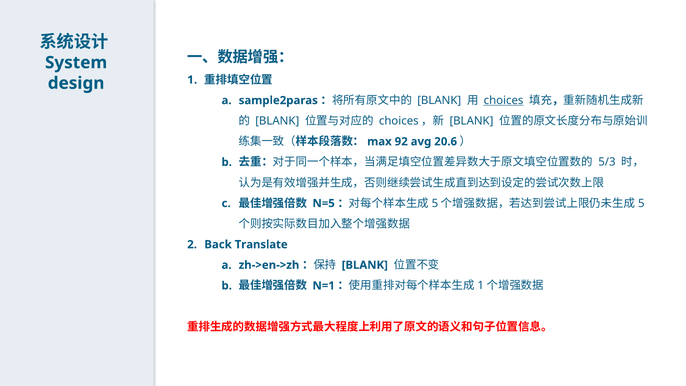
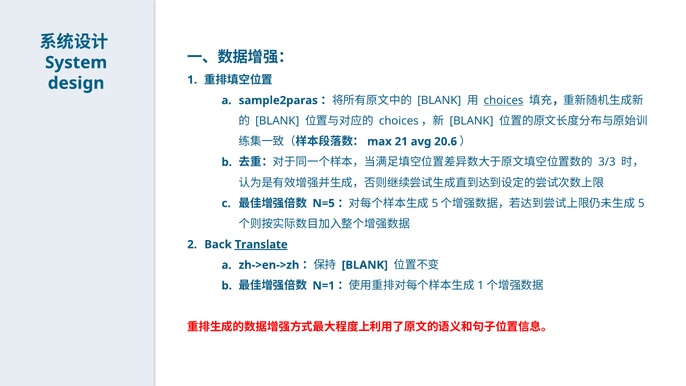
92: 92 -> 21
5/3: 5/3 -> 3/3
Translate underline: none -> present
